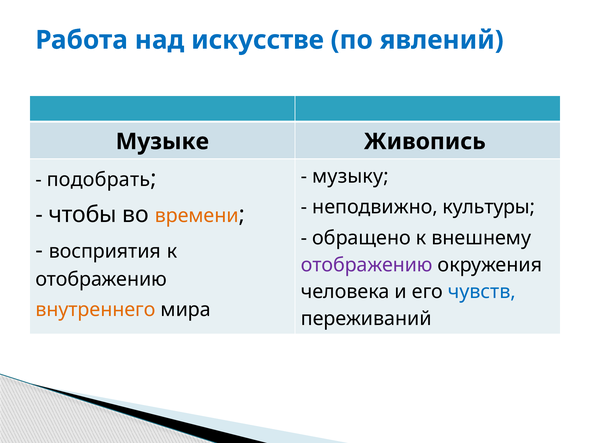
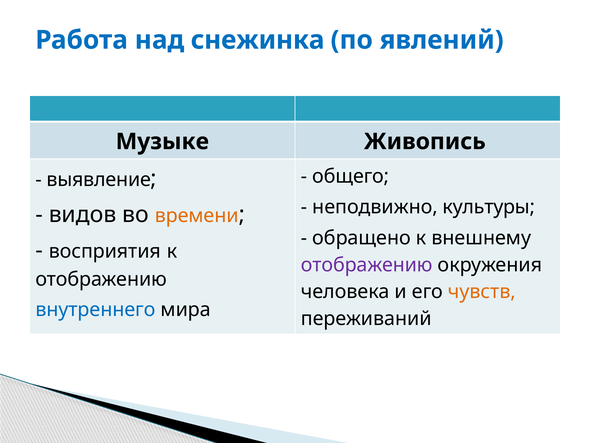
искусстве: искусстве -> снежинка
музыку: музыку -> общего
подобрать: подобрать -> выявление
чтобы: чтобы -> видов
чувств colour: blue -> orange
внутреннего colour: orange -> blue
